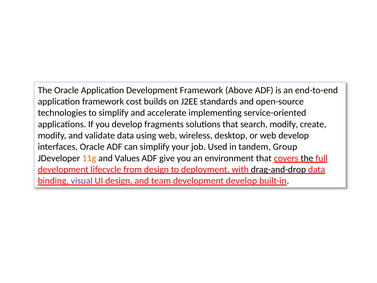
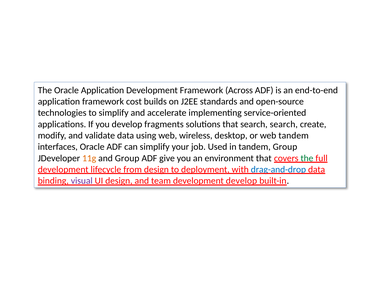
Above: Above -> Across
search modify: modify -> search
web develop: develop -> tandem
and Values: Values -> Group
the at (307, 158) colour: black -> green
drag-and-drop colour: black -> blue
